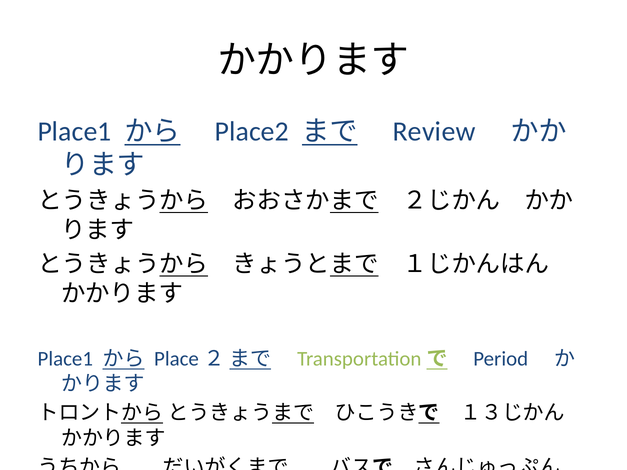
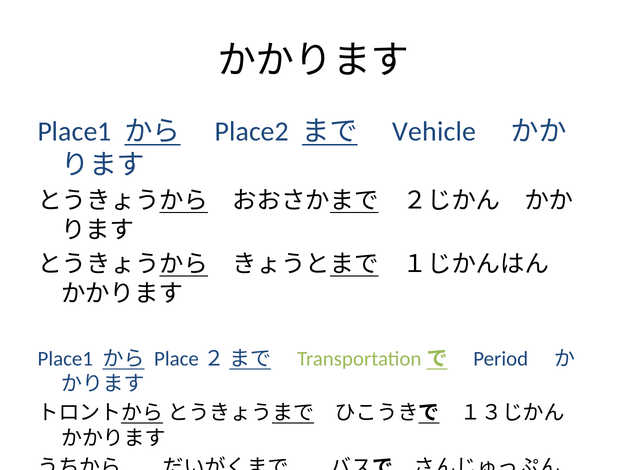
Review: Review -> Vehicle
